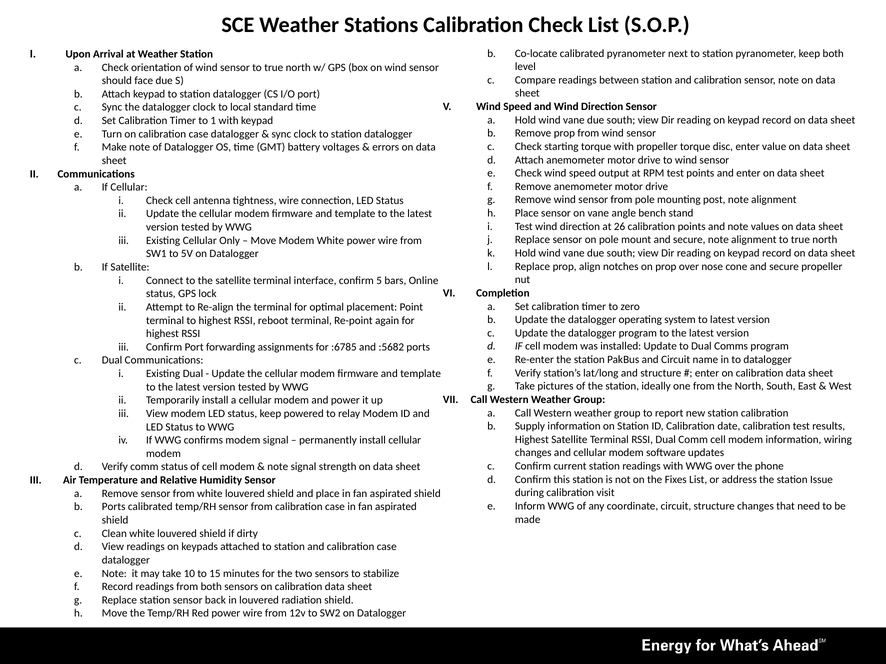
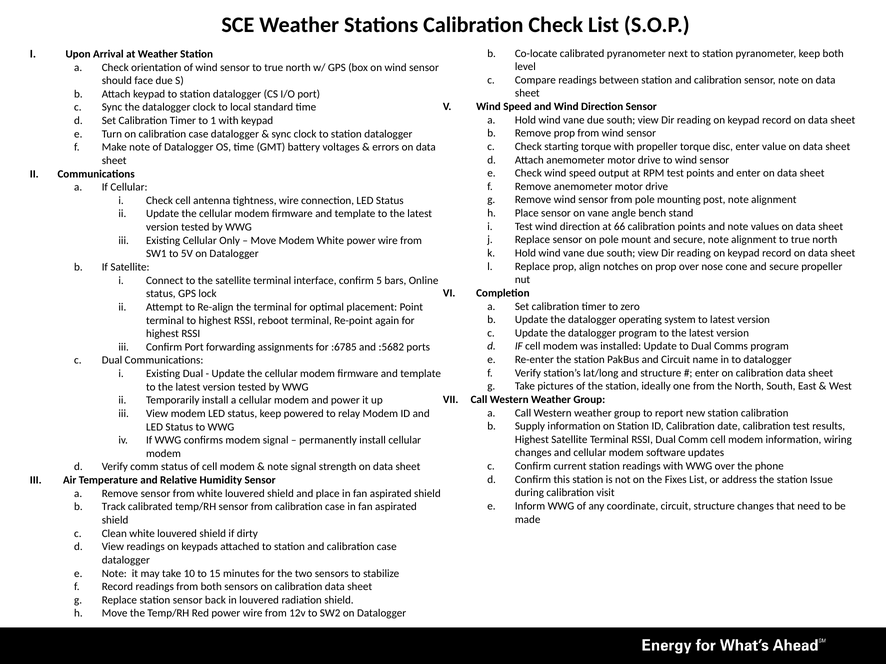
26: 26 -> 66
Ports at (114, 507): Ports -> Track
